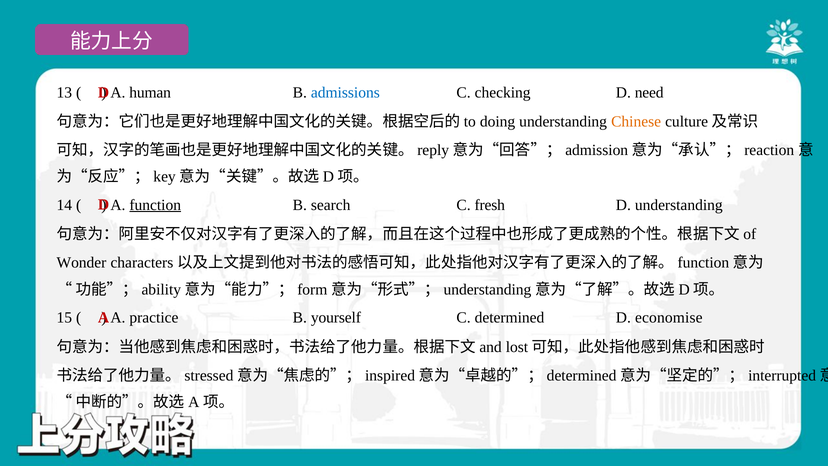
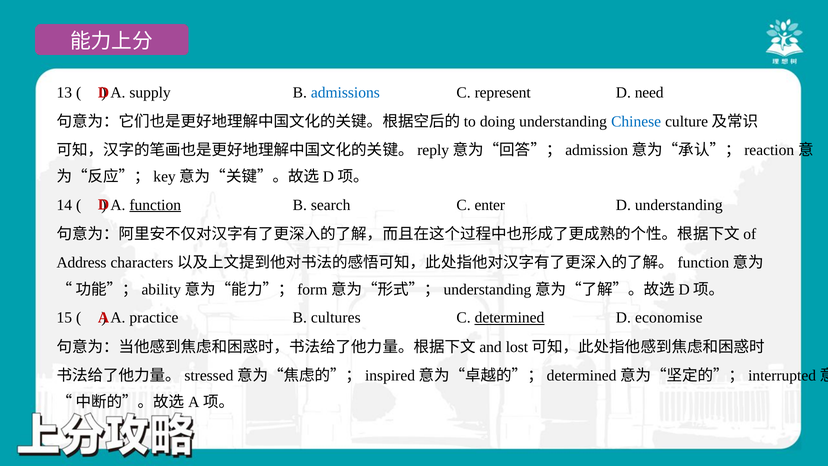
human: human -> supply
checking: checking -> represent
Chinese colour: orange -> blue
fresh: fresh -> enter
Wonder: Wonder -> Address
yourself: yourself -> cultures
determined underline: none -> present
